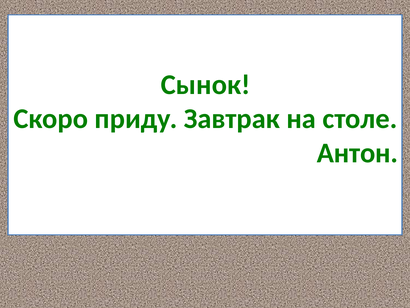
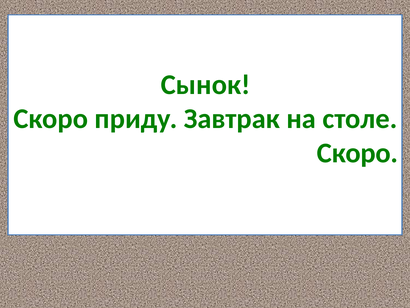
Антон at (357, 153): Антон -> Скоро
